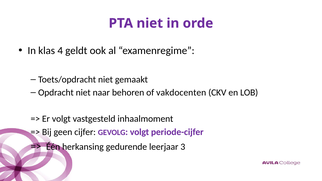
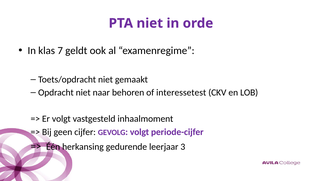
4: 4 -> 7
vakdocenten: vakdocenten -> interessetest
